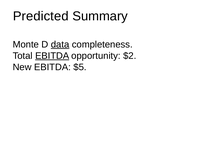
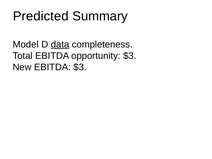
Monte: Monte -> Model
EBITDA at (52, 56) underline: present -> none
opportunity $2: $2 -> $3
EBITDA $5: $5 -> $3
